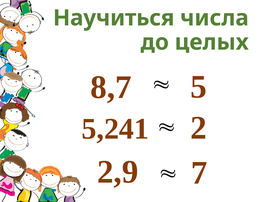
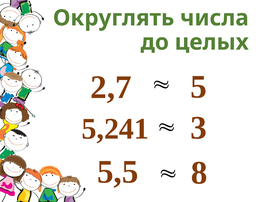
Научиться: Научиться -> Округлять
8,7: 8,7 -> 2,7
2: 2 -> 3
2,9: 2,9 -> 5,5
7: 7 -> 8
